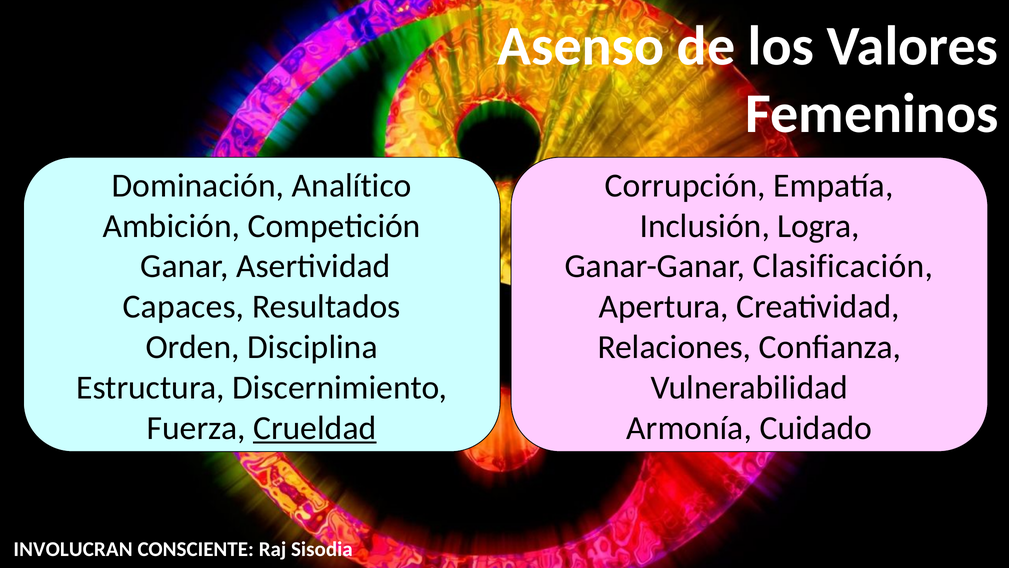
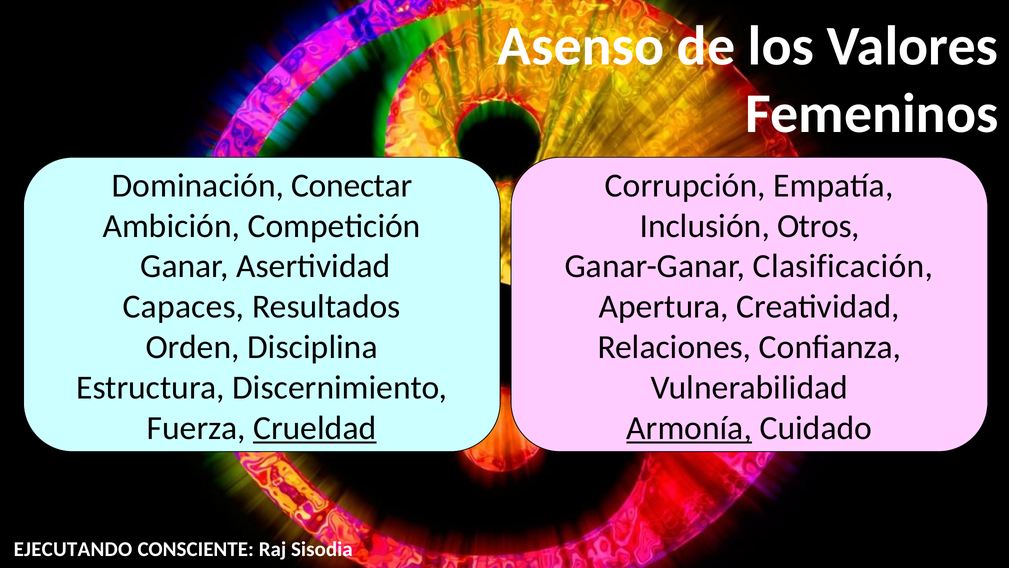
Analítico: Analítico -> Conectar
Logra: Logra -> Otros
Armonía underline: none -> present
INVOLUCRAN: INVOLUCRAN -> EJECUTANDO
